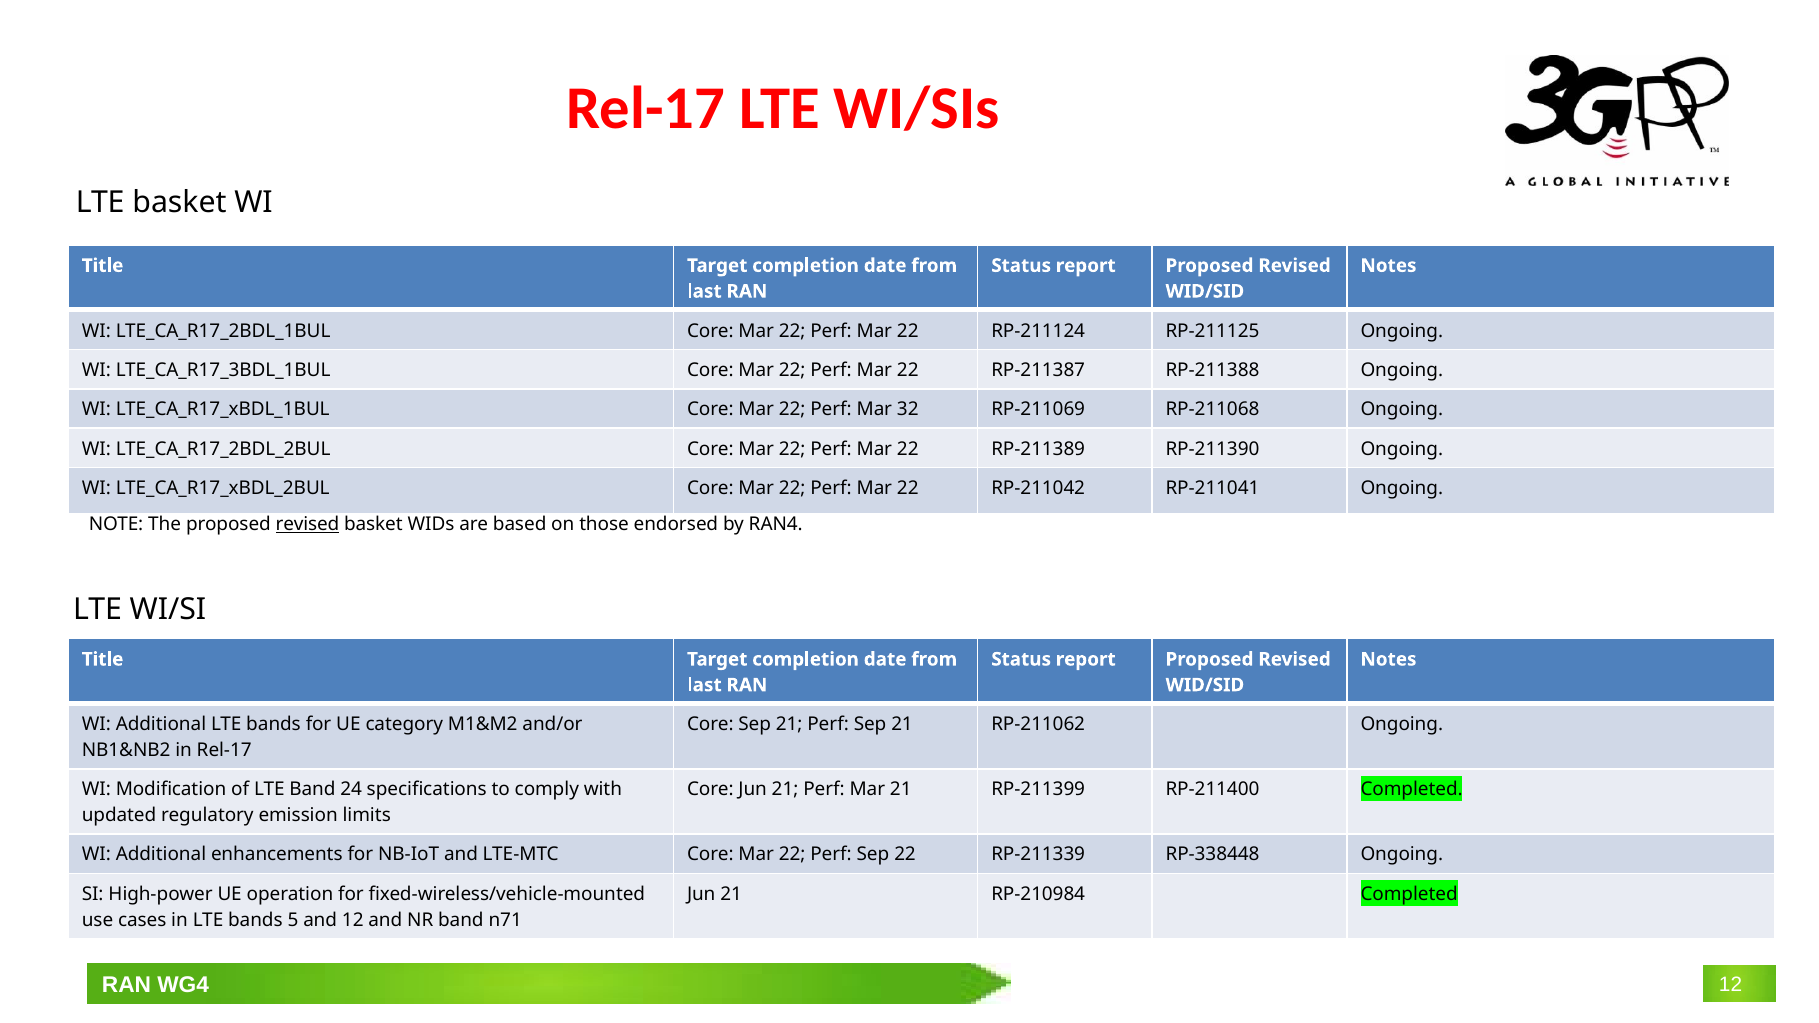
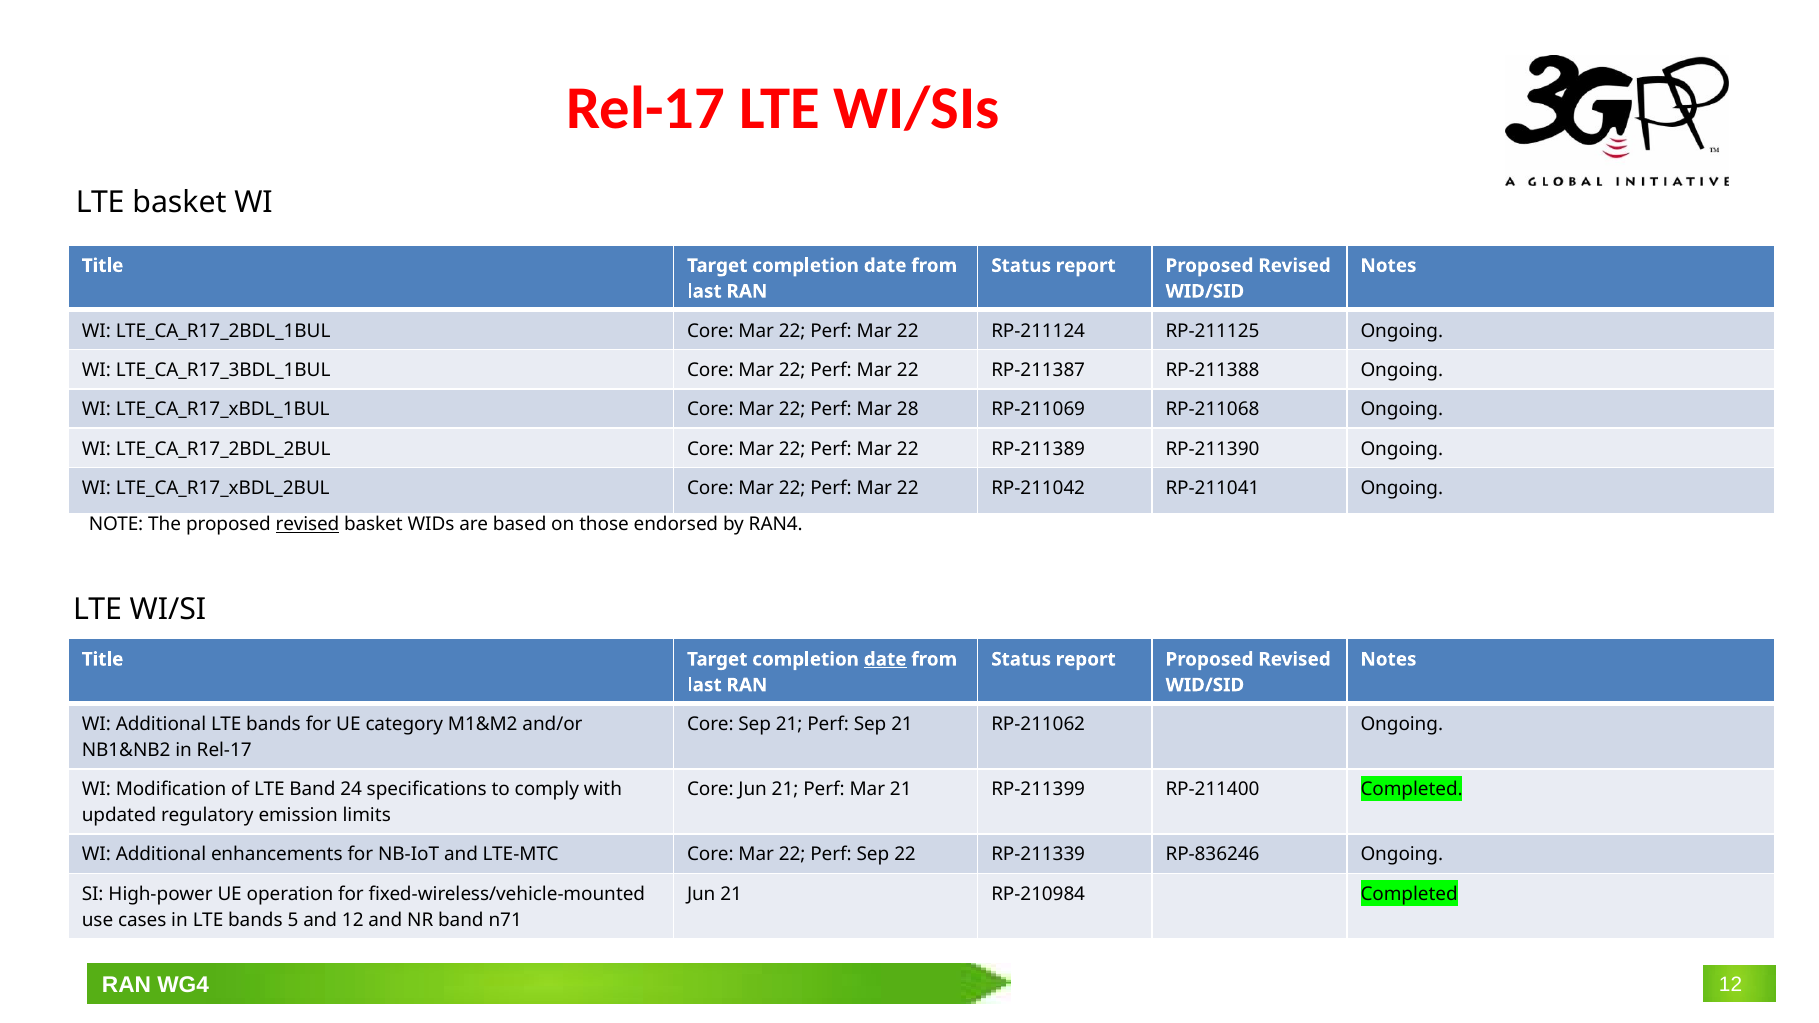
32: 32 -> 28
date at (885, 659) underline: none -> present
RP-338448: RP-338448 -> RP-836246
